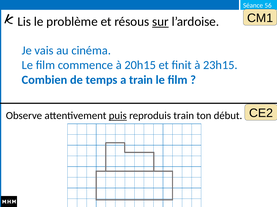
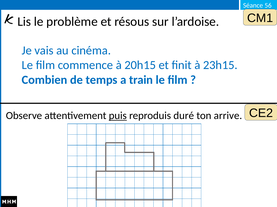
sur underline: present -> none
reproduis train: train -> duré
début: début -> arrive
